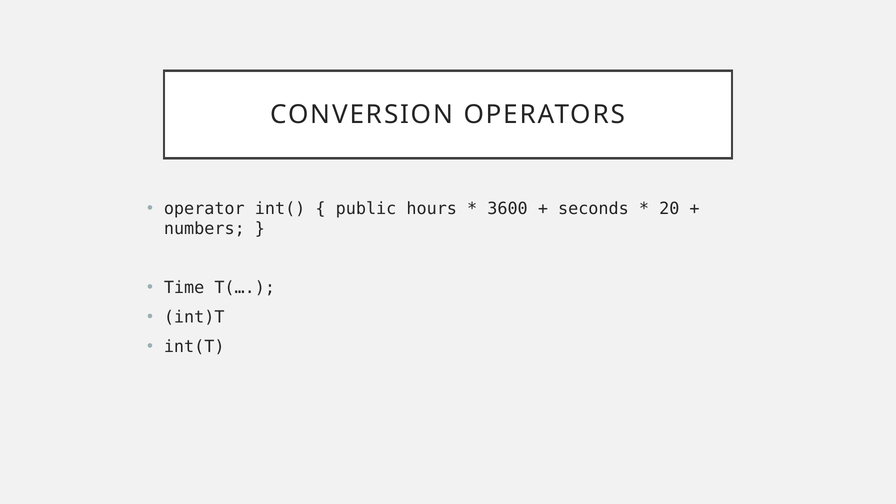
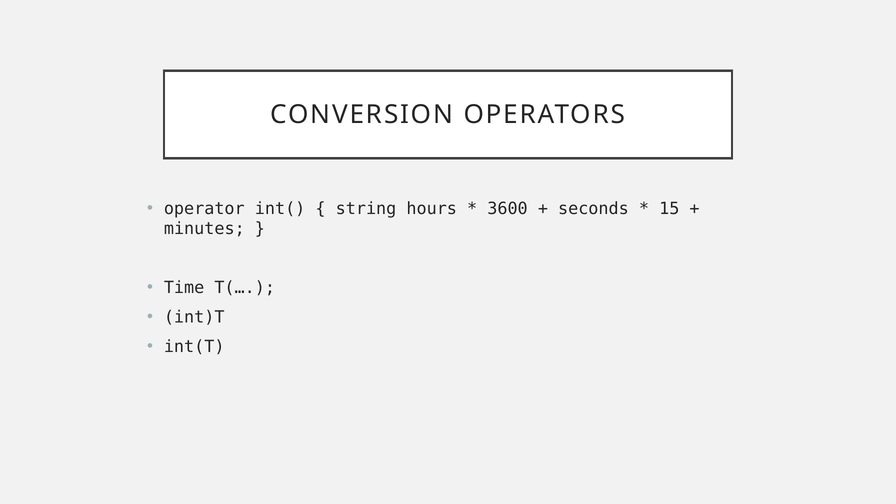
public: public -> string
20: 20 -> 15
numbers: numbers -> minutes
